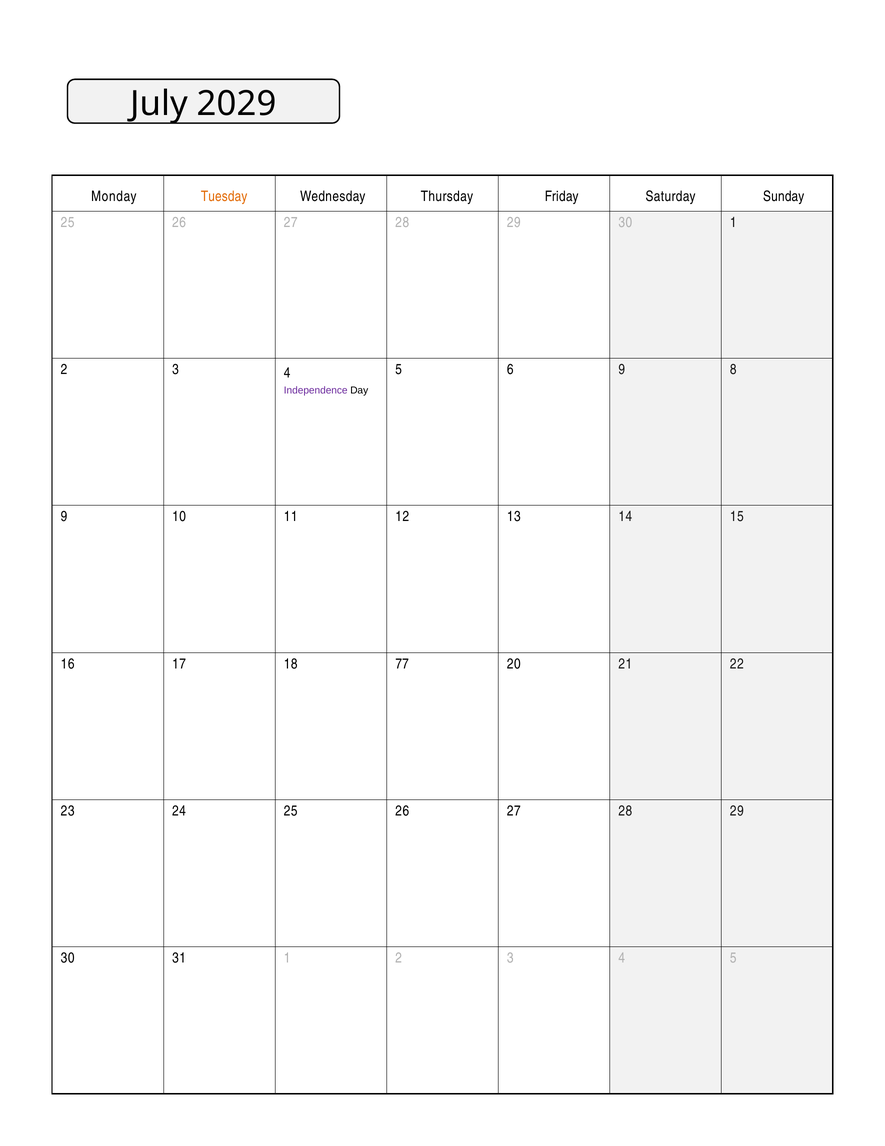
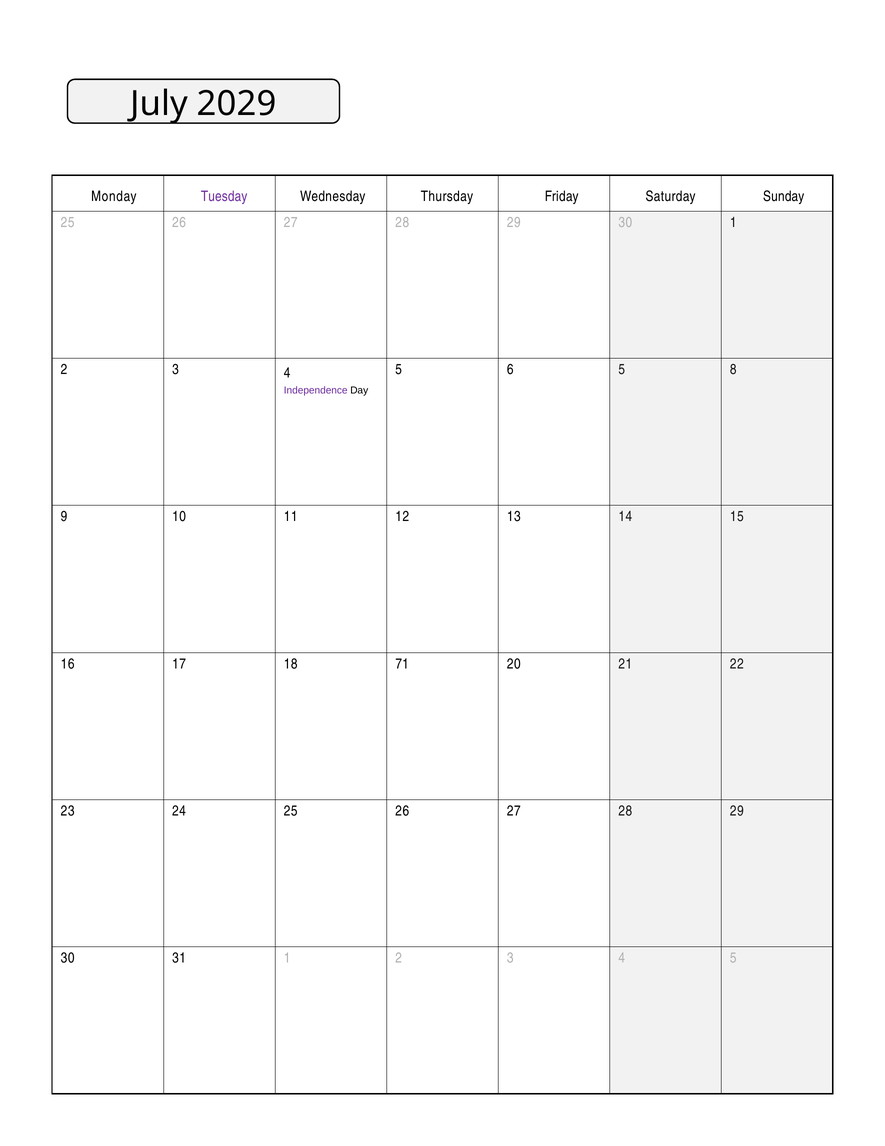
Tuesday colour: orange -> purple
6 9: 9 -> 5
77: 77 -> 71
